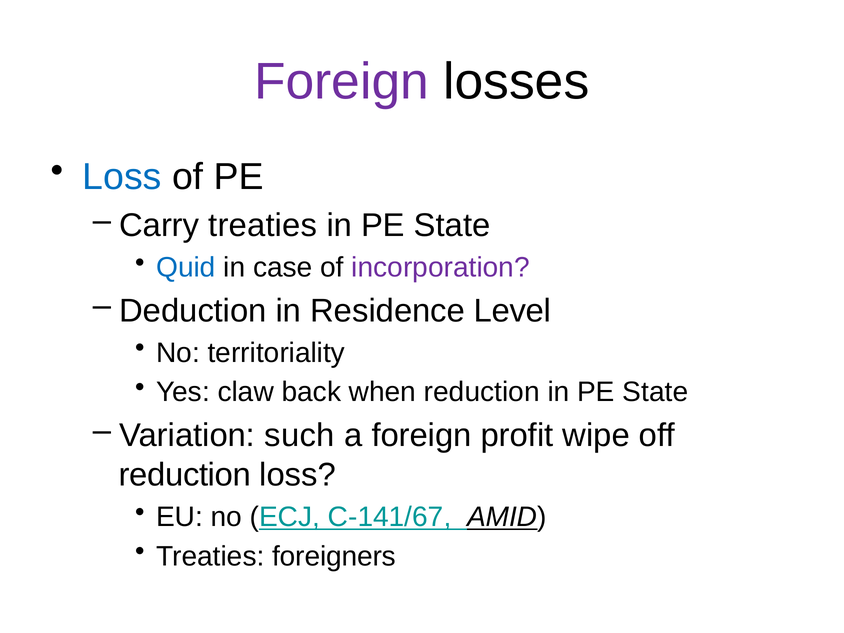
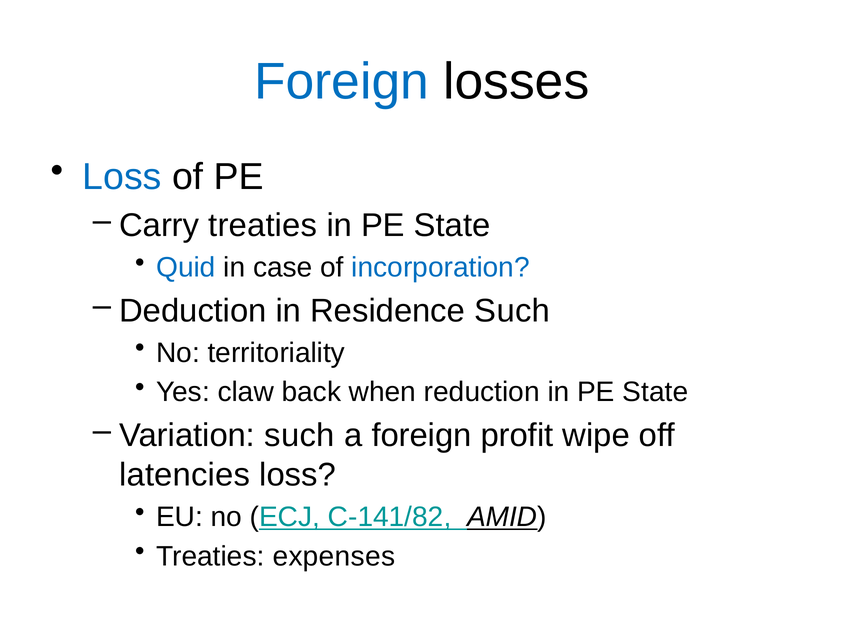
Foreign at (342, 82) colour: purple -> blue
incorporation colour: purple -> blue
Residence Level: Level -> Such
reduction at (185, 475): reduction -> latencies
C-141/67: C-141/67 -> C-141/82
foreigners: foreigners -> expenses
